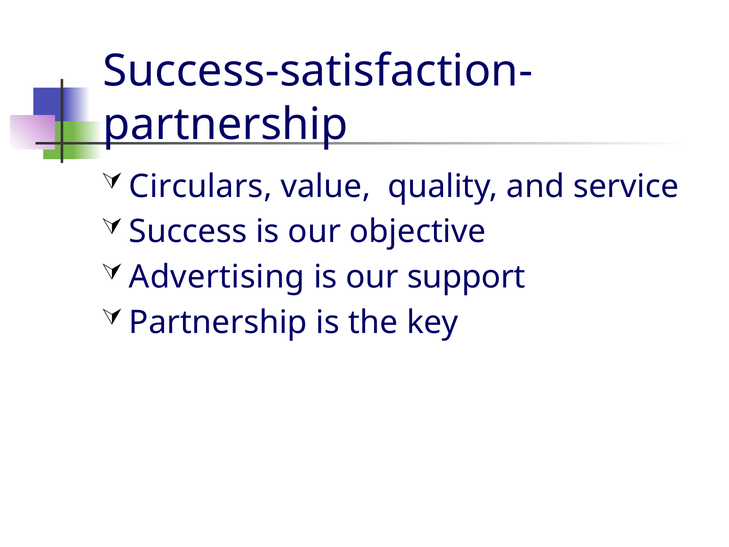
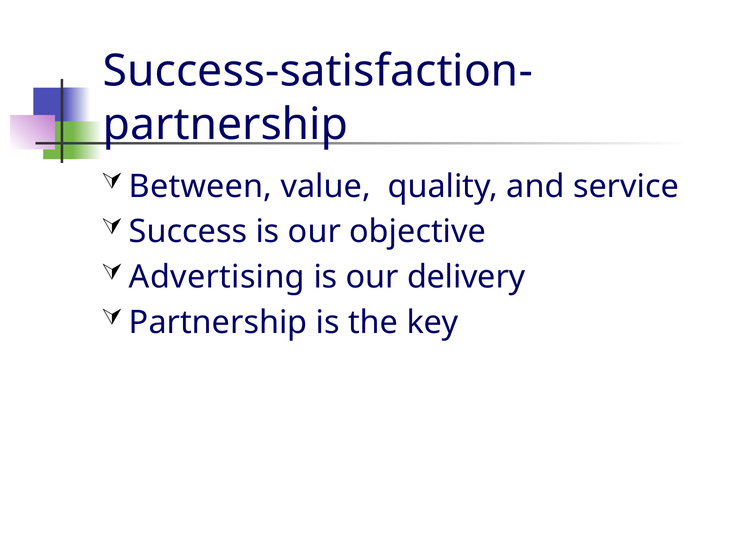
Circulars: Circulars -> Between
support: support -> delivery
